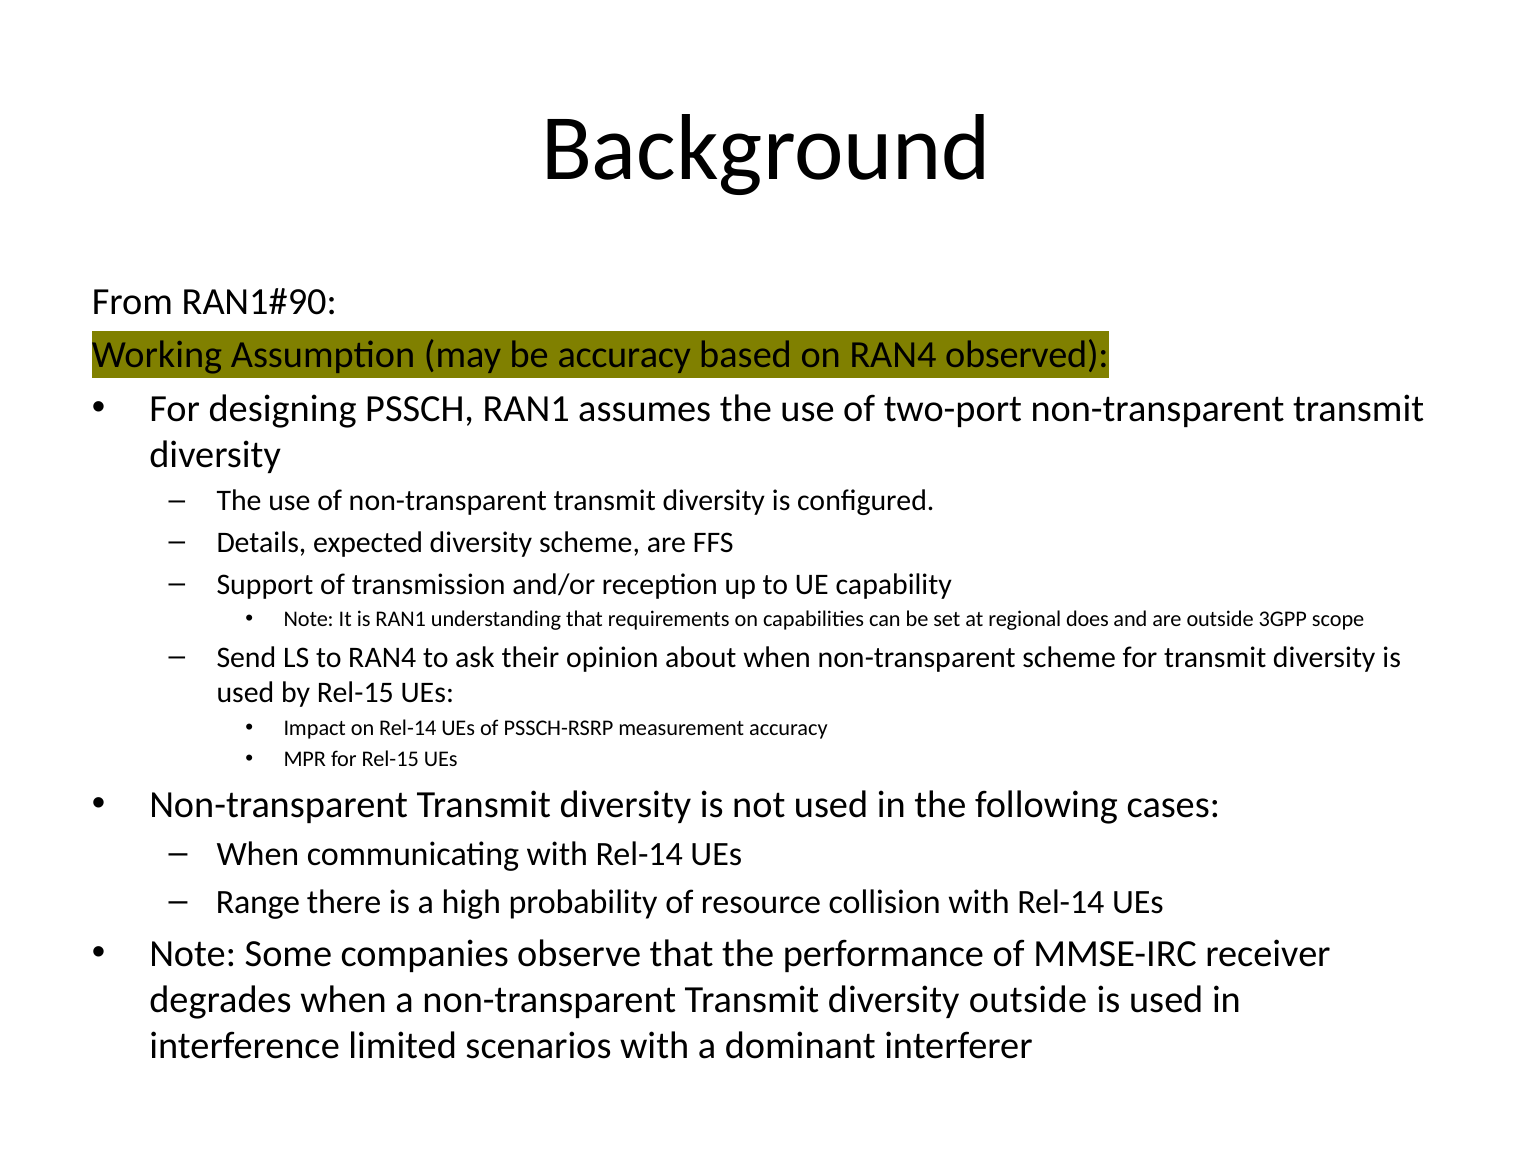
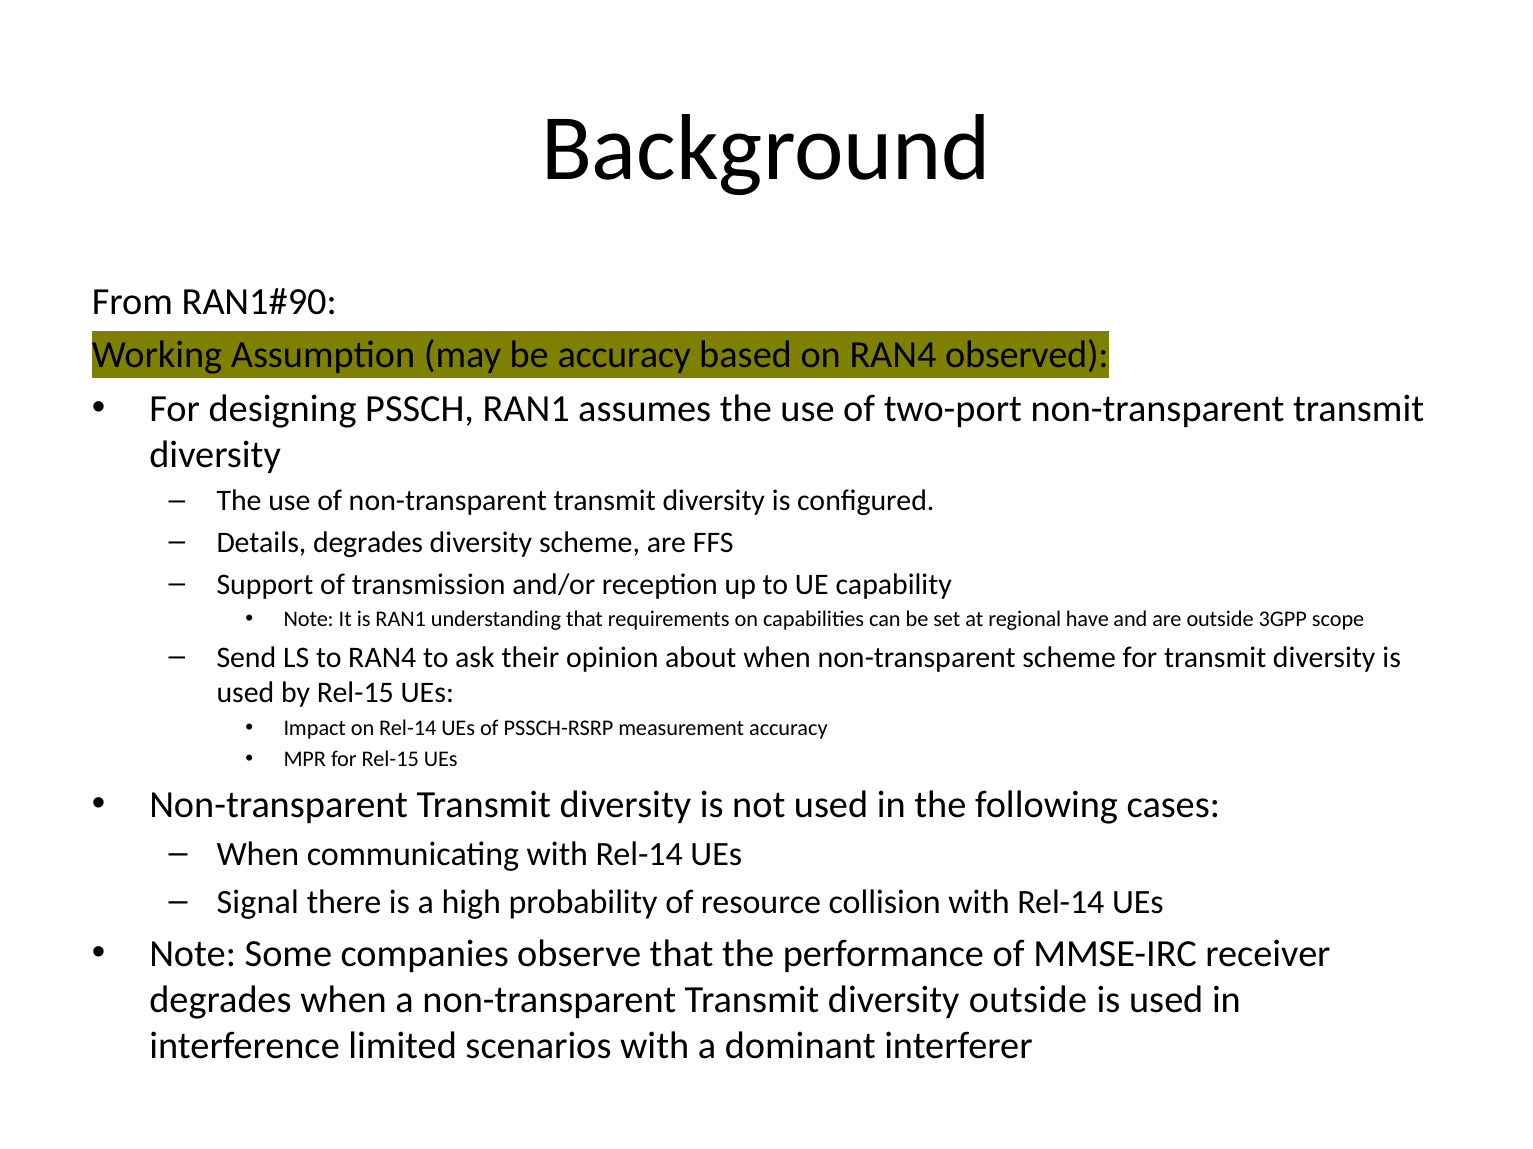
Details expected: expected -> degrades
does: does -> have
Range: Range -> Signal
